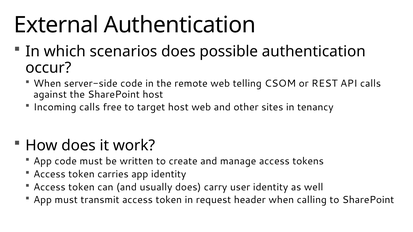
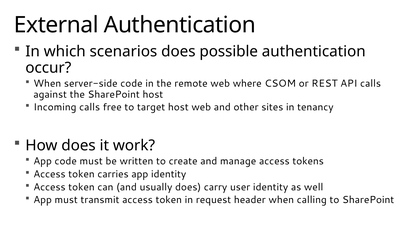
telling: telling -> where
